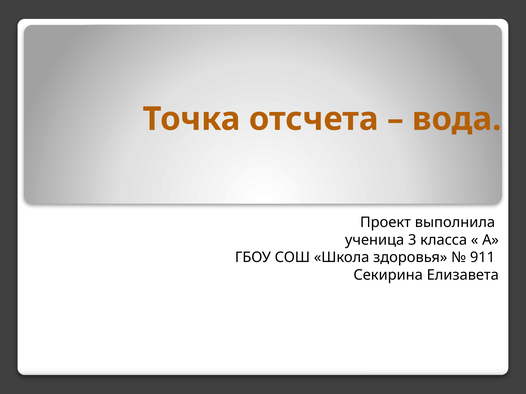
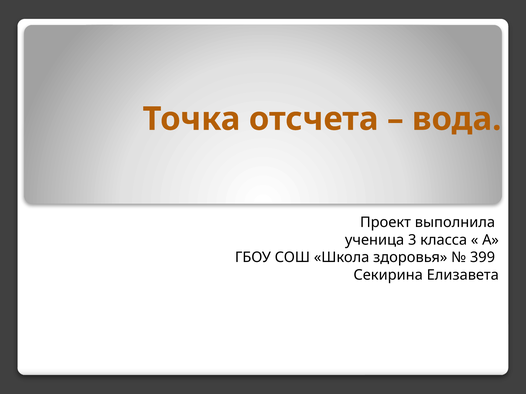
911: 911 -> 399
